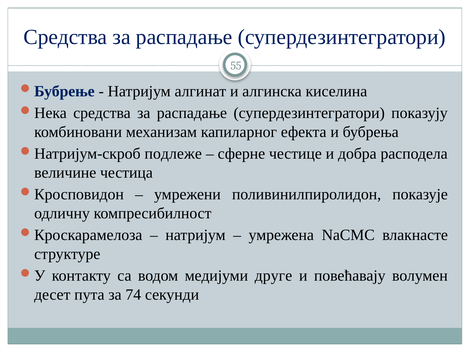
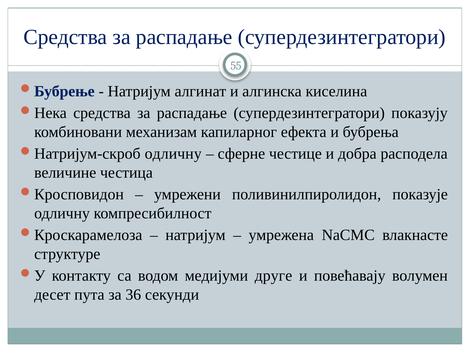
подлеже at (173, 154): подлеже -> одличну
74: 74 -> 36
